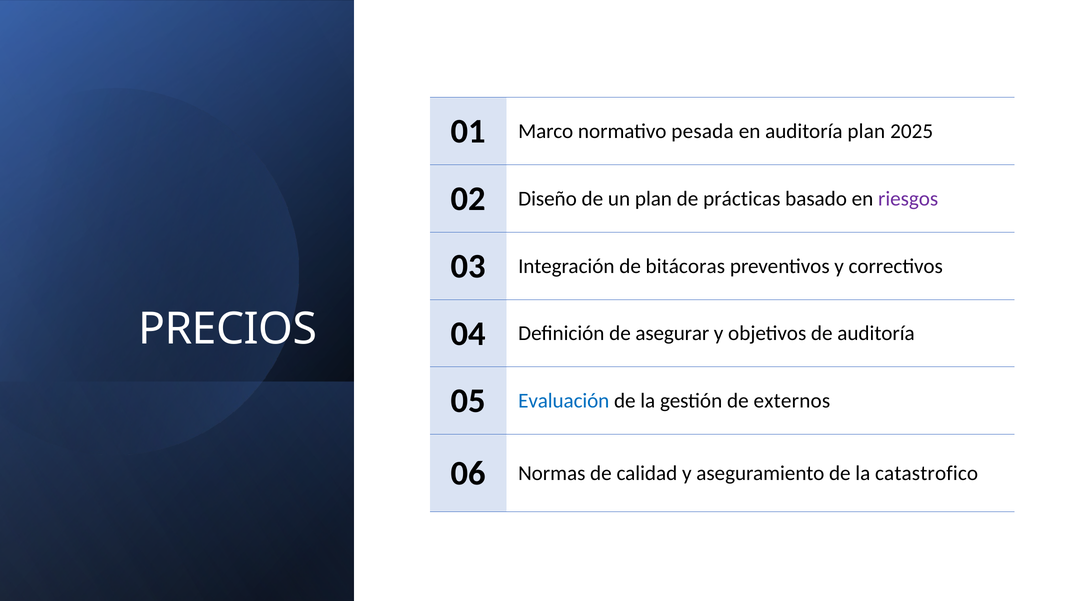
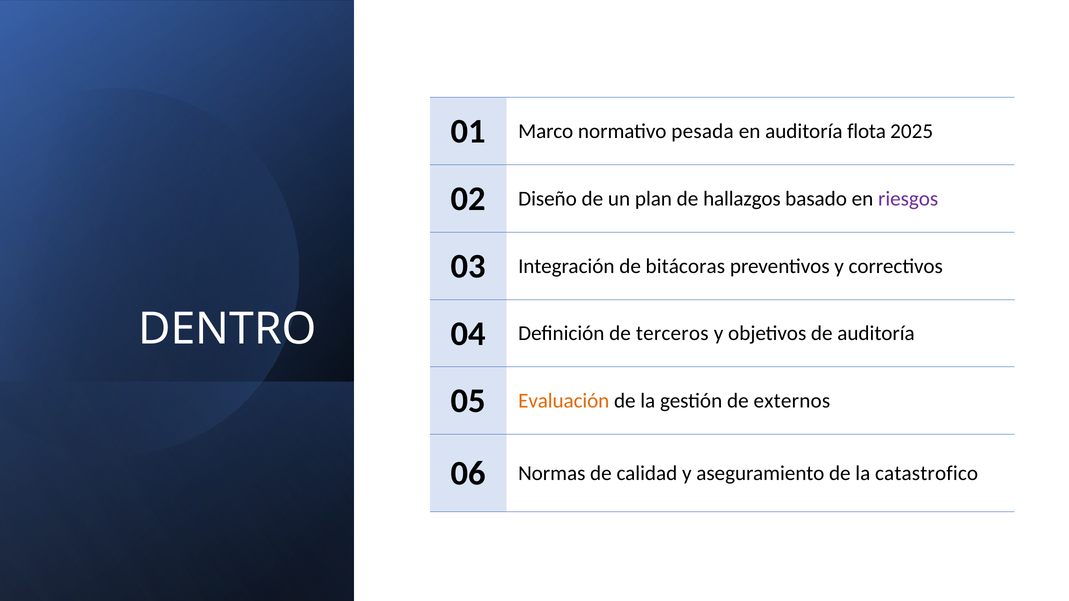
auditoría plan: plan -> flota
prácticas: prácticas -> hallazgos
PRECIOS: PRECIOS -> DENTRO
asegurar: asegurar -> terceros
Evaluación colour: blue -> orange
